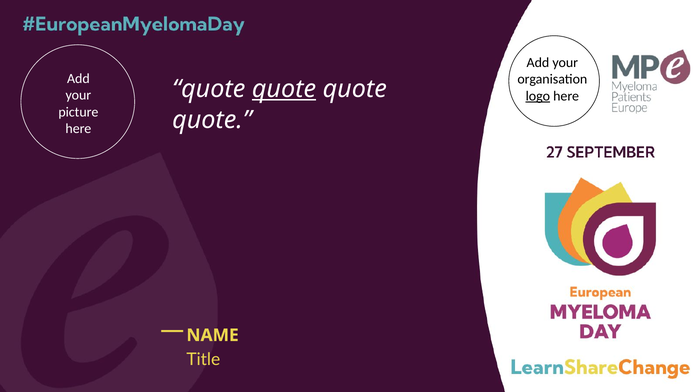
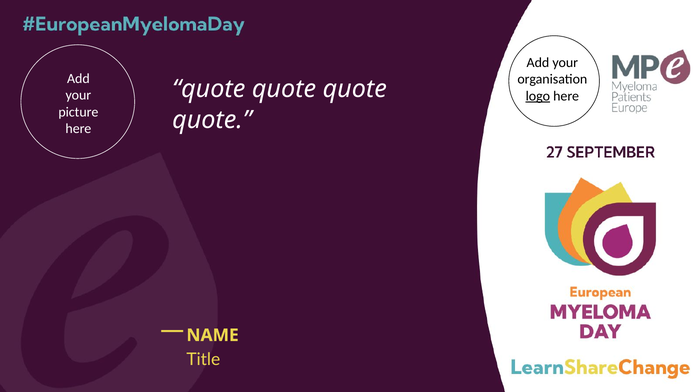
quote at (284, 89) underline: present -> none
